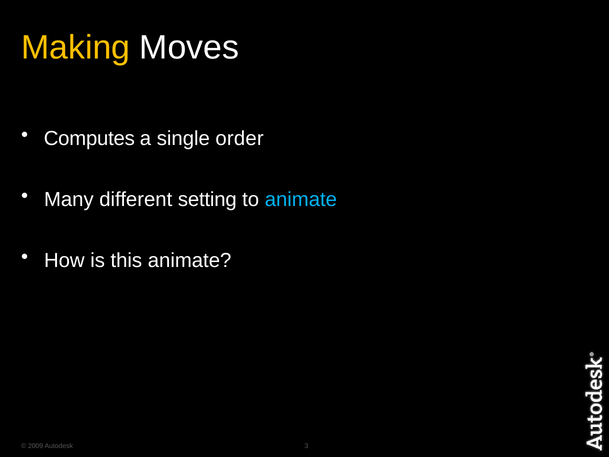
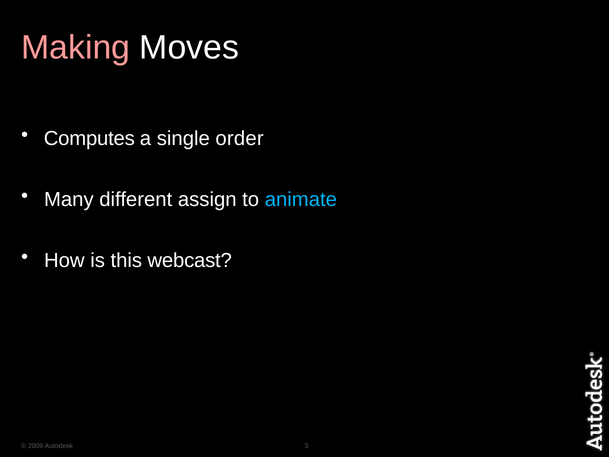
Making colour: yellow -> pink
setting: setting -> assign
this animate: animate -> webcast
